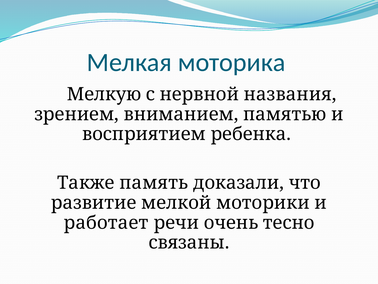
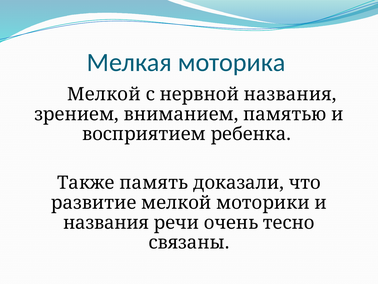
Мелкую at (104, 94): Мелкую -> Мелкой
работает at (106, 222): работает -> названия
